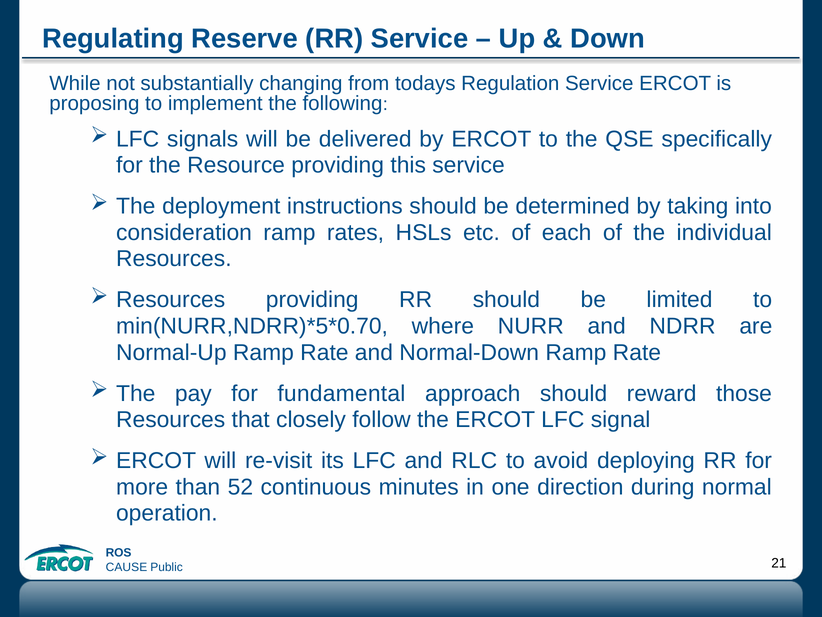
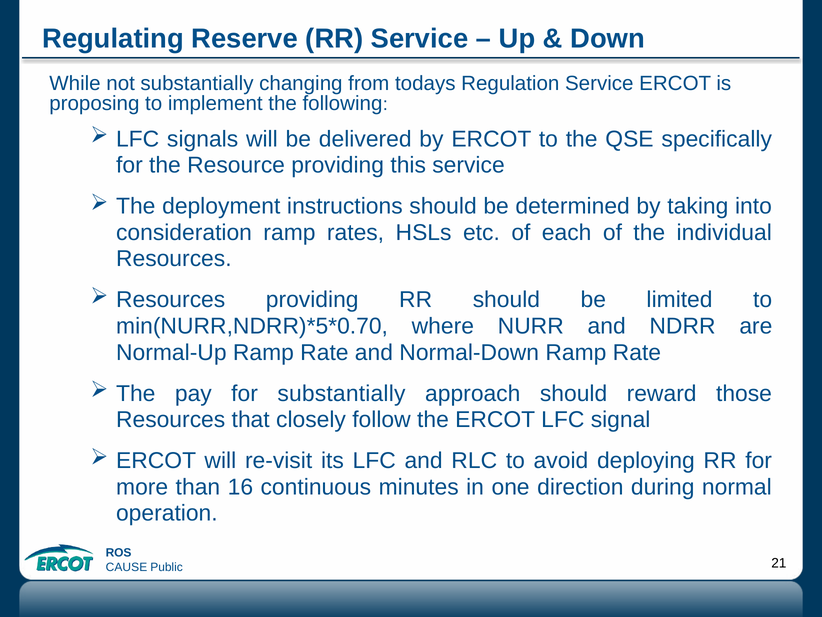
for fundamental: fundamental -> substantially
52: 52 -> 16
